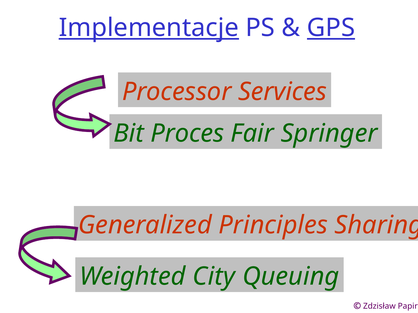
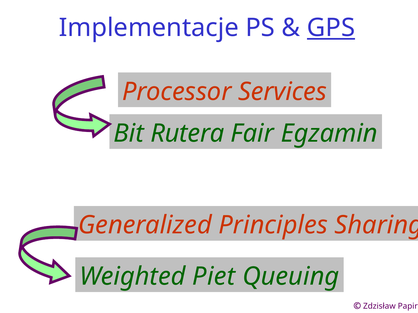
Implementacje underline: present -> none
Proces: Proces -> Rutera
Springer: Springer -> Egzamin
City: City -> Piet
